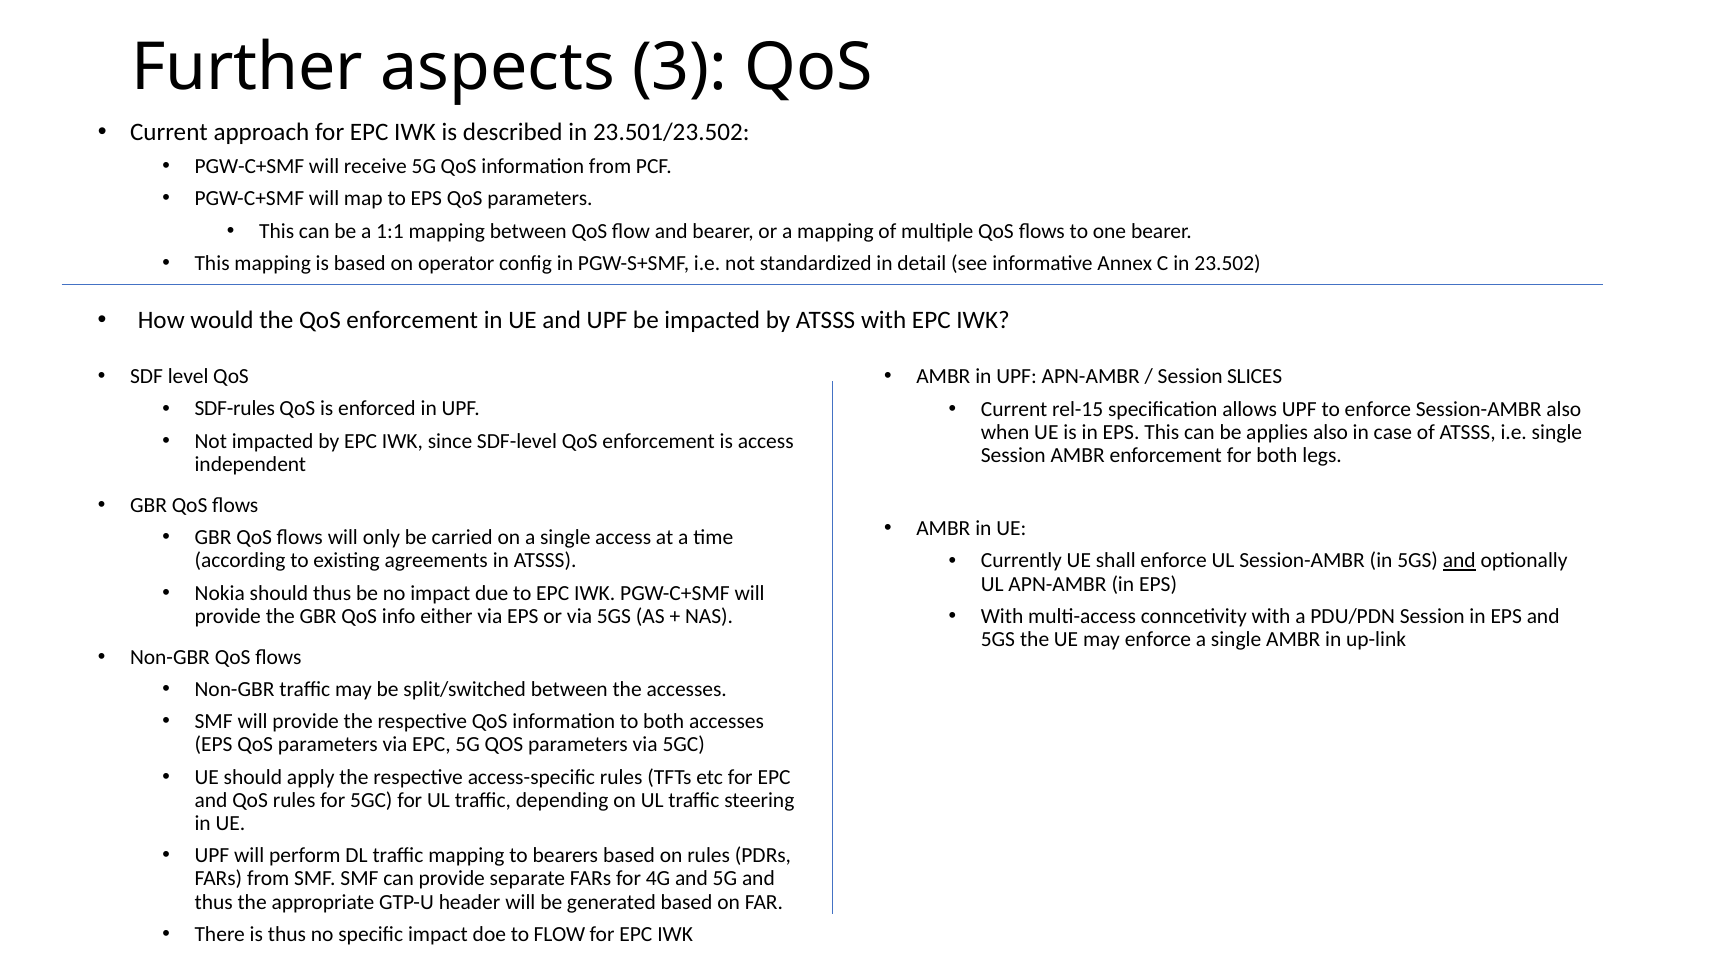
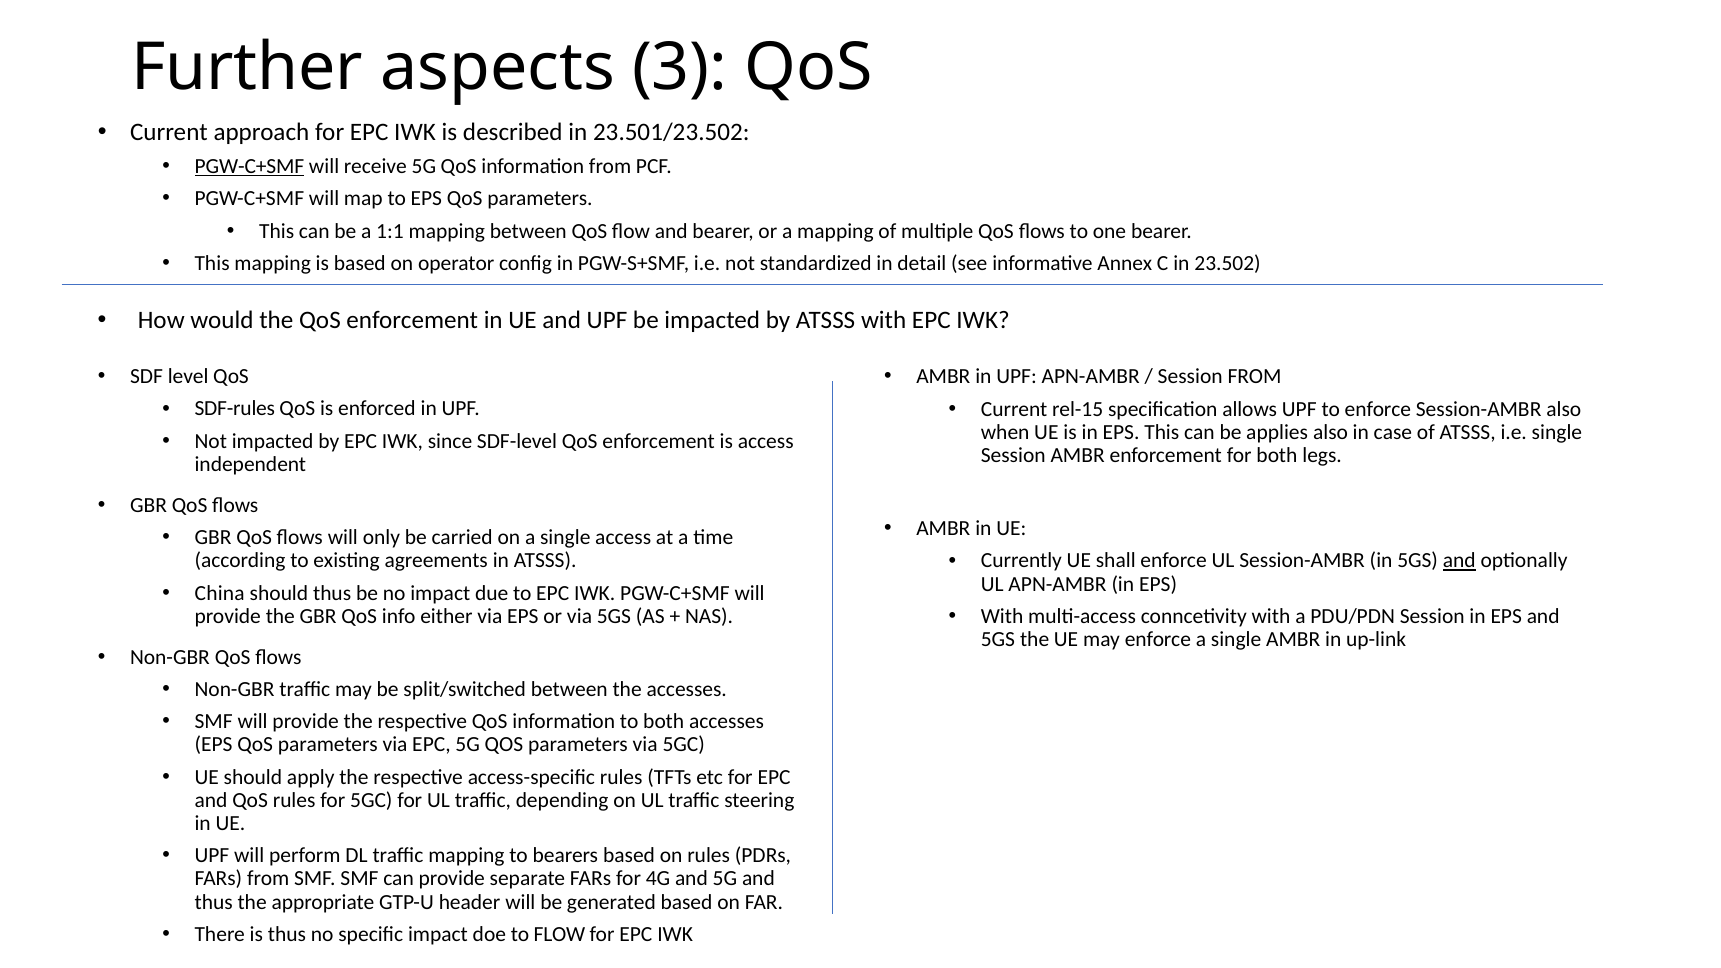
PGW-C+SMF at (249, 167) underline: none -> present
Session SLICES: SLICES -> FROM
Nokia: Nokia -> China
